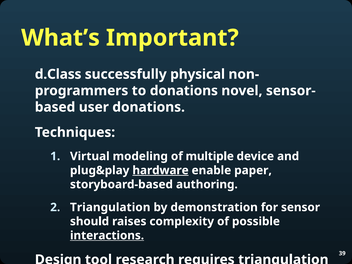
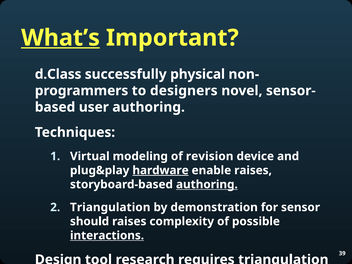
What’s underline: none -> present
to donations: donations -> designers
user donations: donations -> authoring
multiple: multiple -> revision
enable paper: paper -> raises
authoring at (207, 184) underline: none -> present
